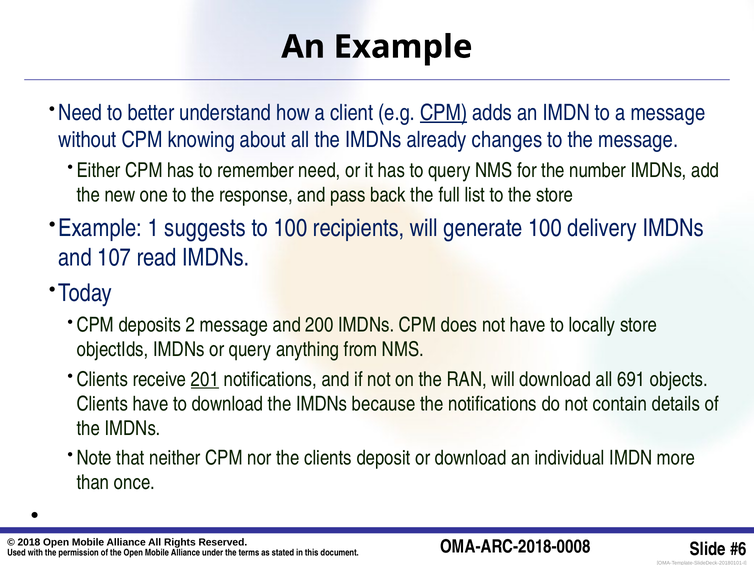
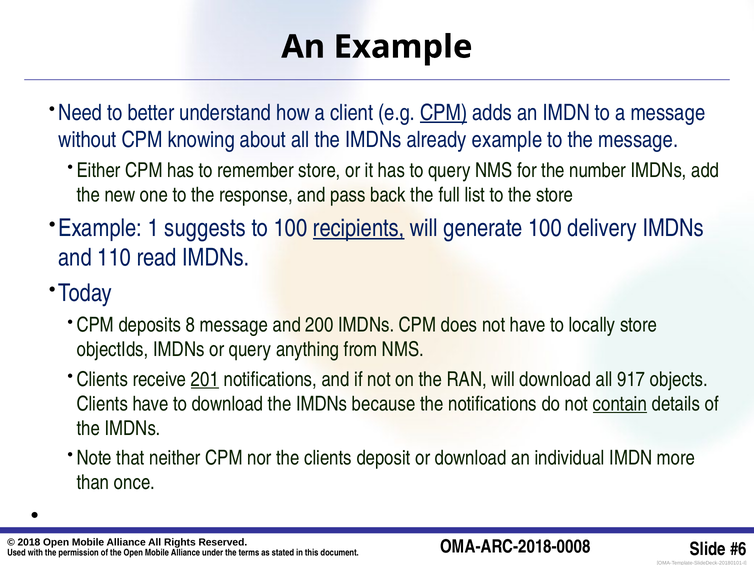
already changes: changes -> example
remember need: need -> store
recipients underline: none -> present
107: 107 -> 110
2: 2 -> 8
691: 691 -> 917
contain underline: none -> present
